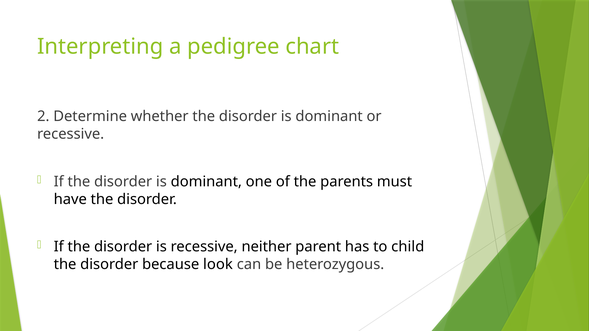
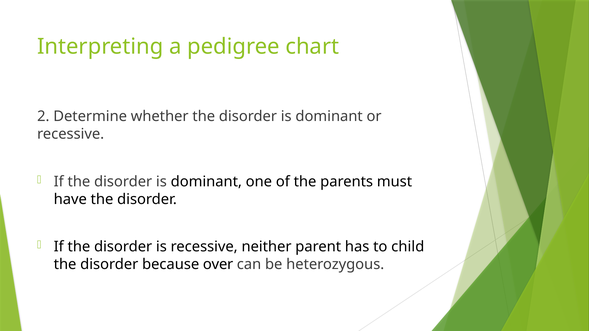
look: look -> over
